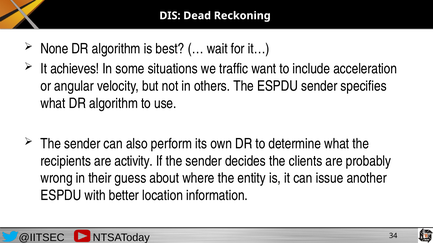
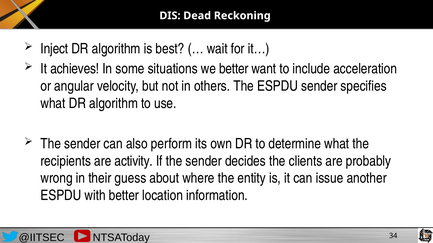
None: None -> Inject
we traffic: traffic -> better
